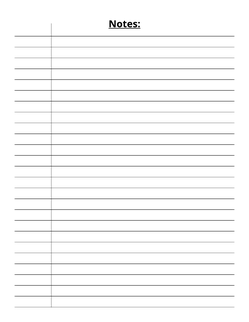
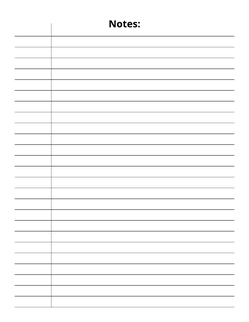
Notes underline: present -> none
